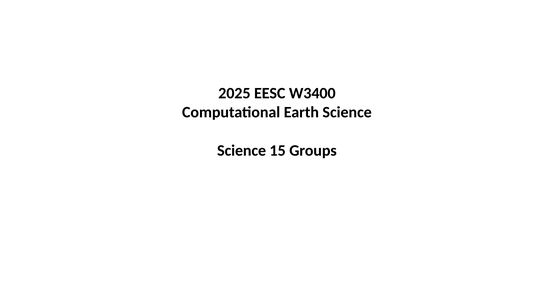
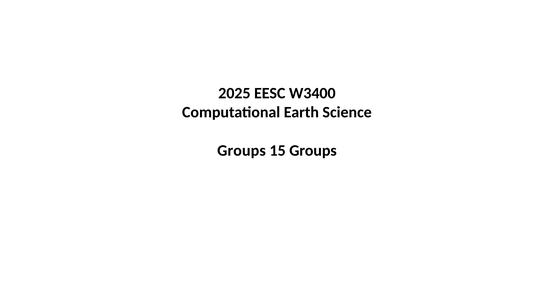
Science at (242, 151): Science -> Groups
